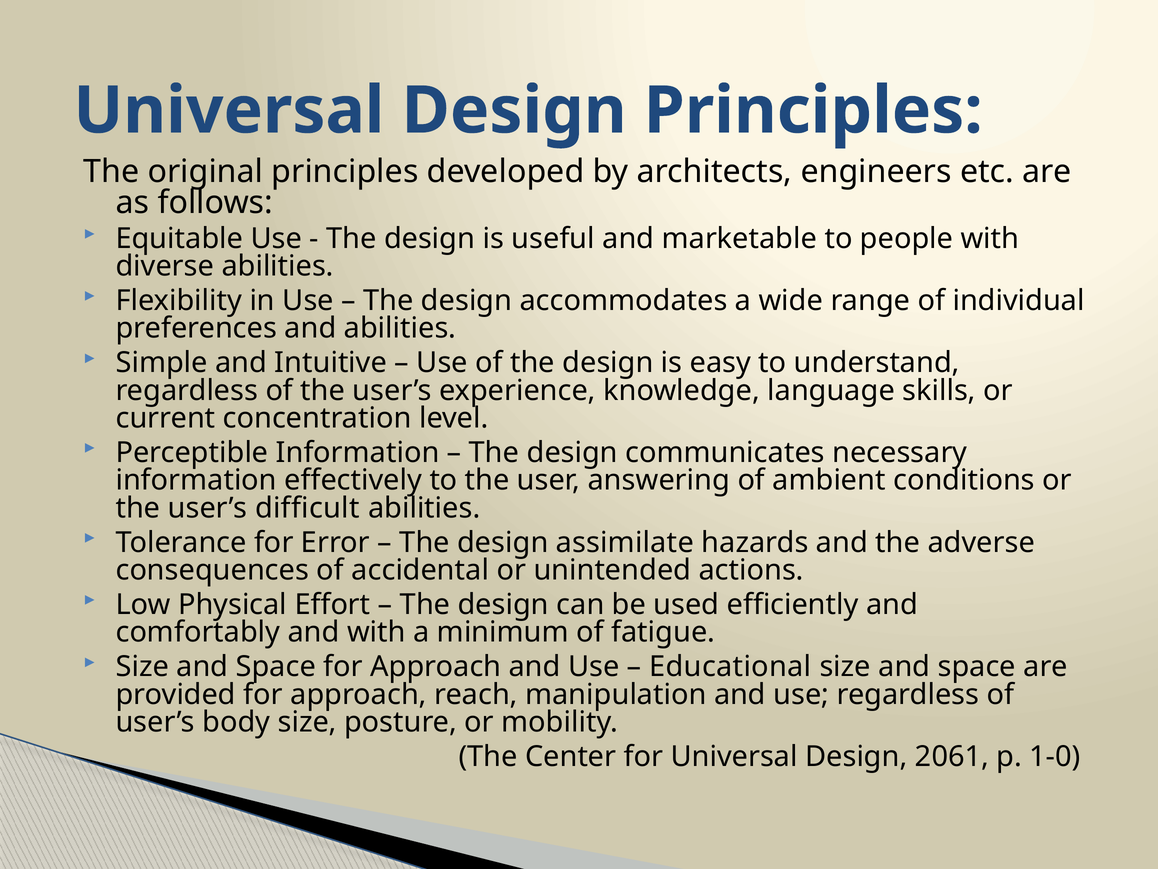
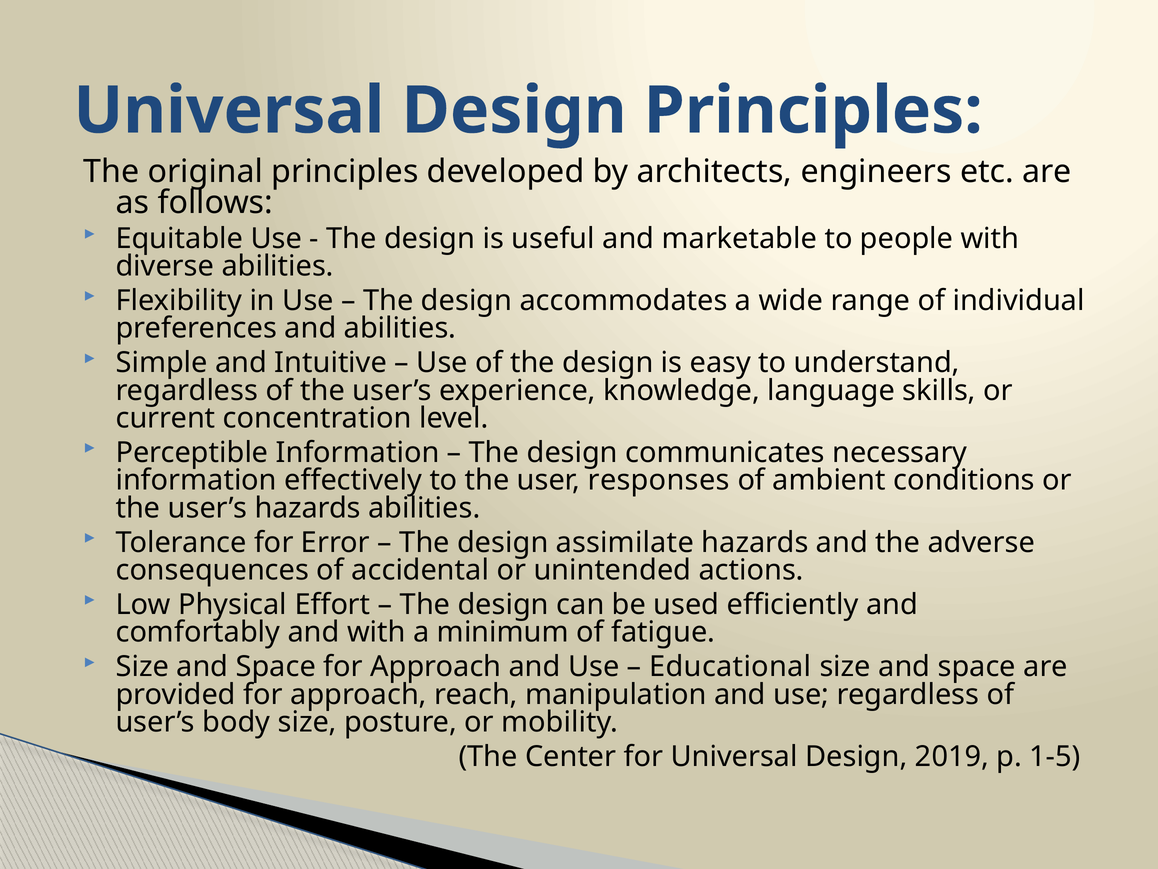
answering: answering -> responses
user’s difficult: difficult -> hazards
2061: 2061 -> 2019
1-0: 1-0 -> 1-5
